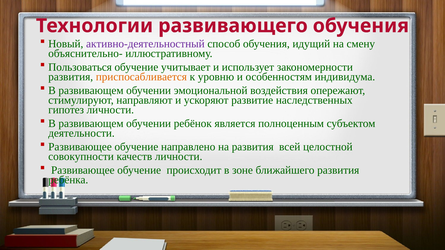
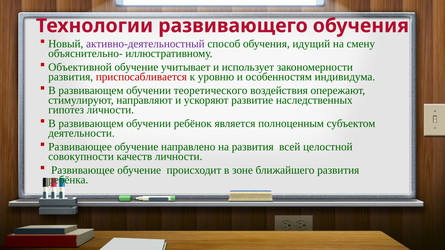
Пользоваться: Пользоваться -> Объективной
приспосабливается colour: orange -> red
эмоциональной: эмоциональной -> теоретического
